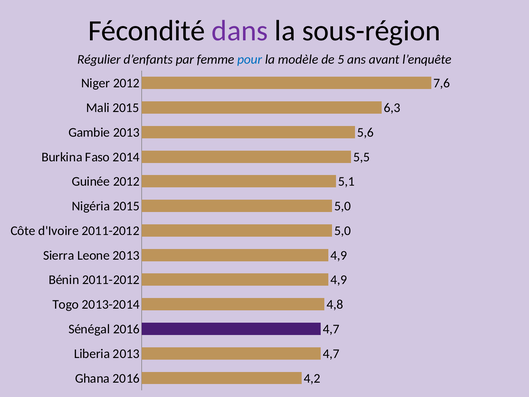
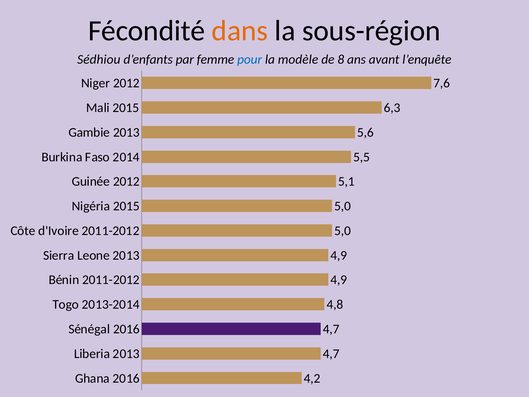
dans colour: purple -> orange
Régulier: Régulier -> Sédhiou
5: 5 -> 8
